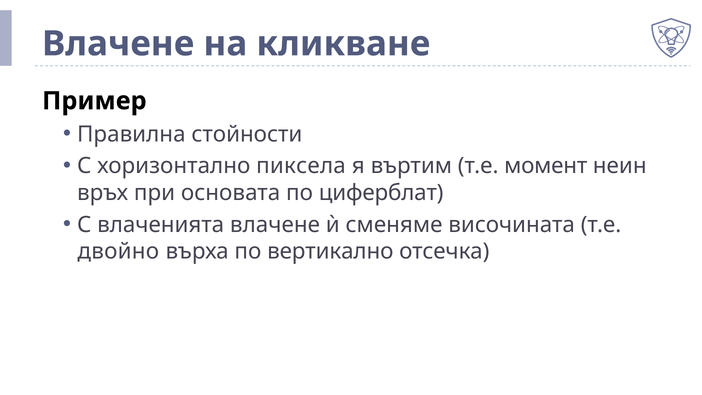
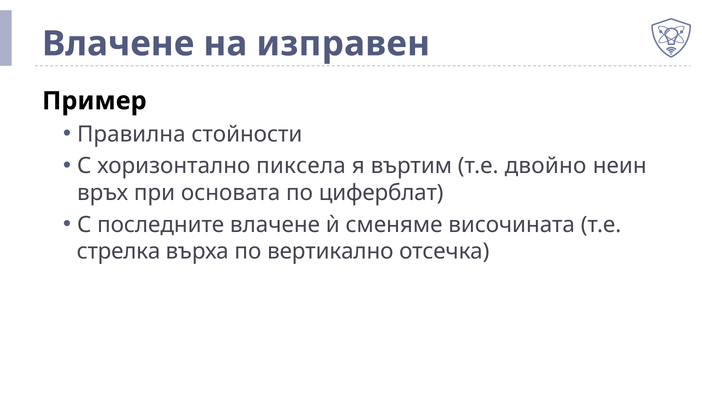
кликване: кликване -> изправен
момент: момент -> двойно
влаченията: влаченията -> последните
двойно: двойно -> стрелка
